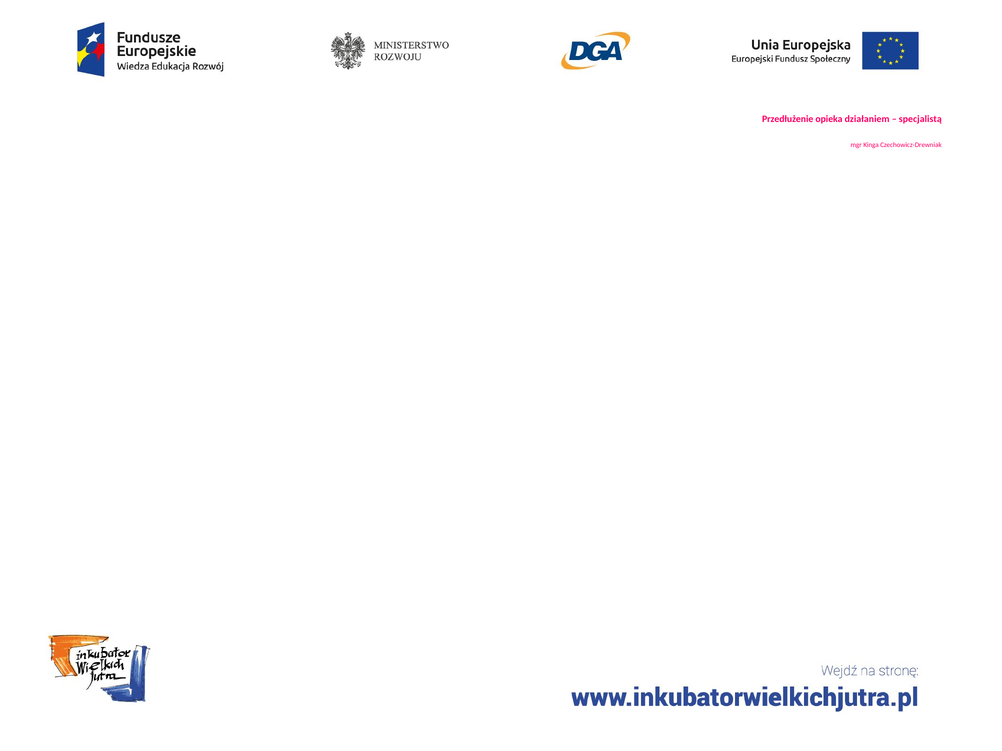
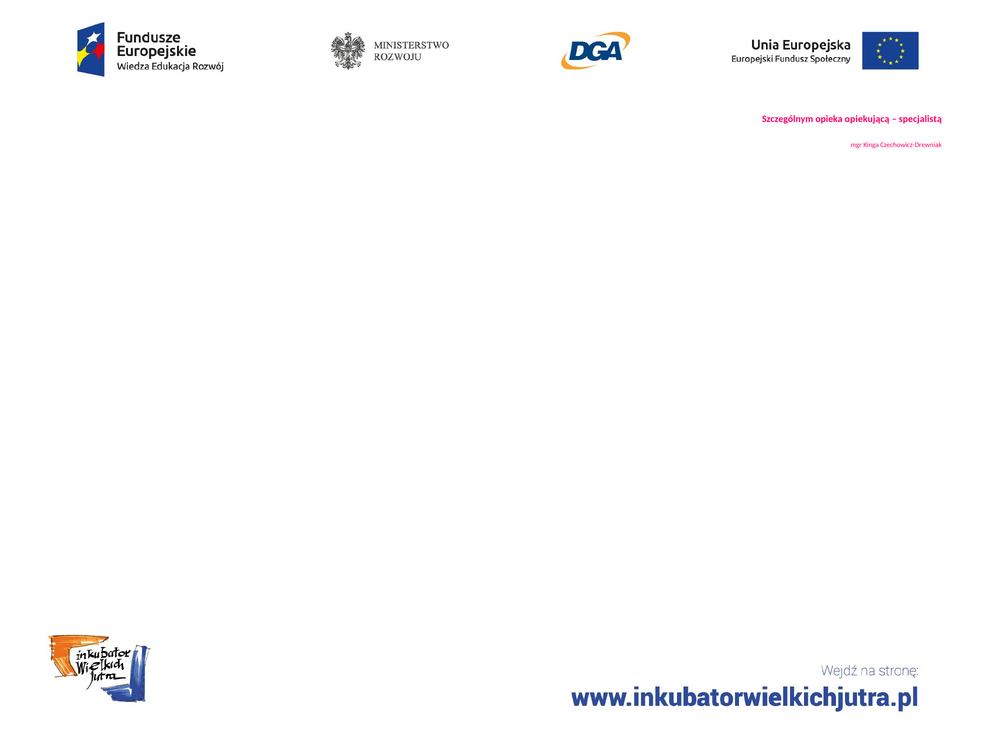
Przedłużenie: Przedłużenie -> Szczególnym
działaniem: działaniem -> opiekującą
